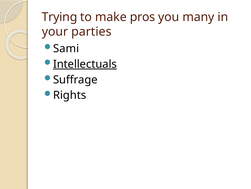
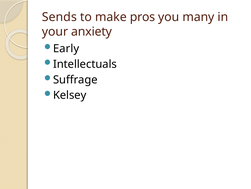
Trying: Trying -> Sends
parties: parties -> anxiety
Sami: Sami -> Early
Intellectuals underline: present -> none
Rights: Rights -> Kelsey
